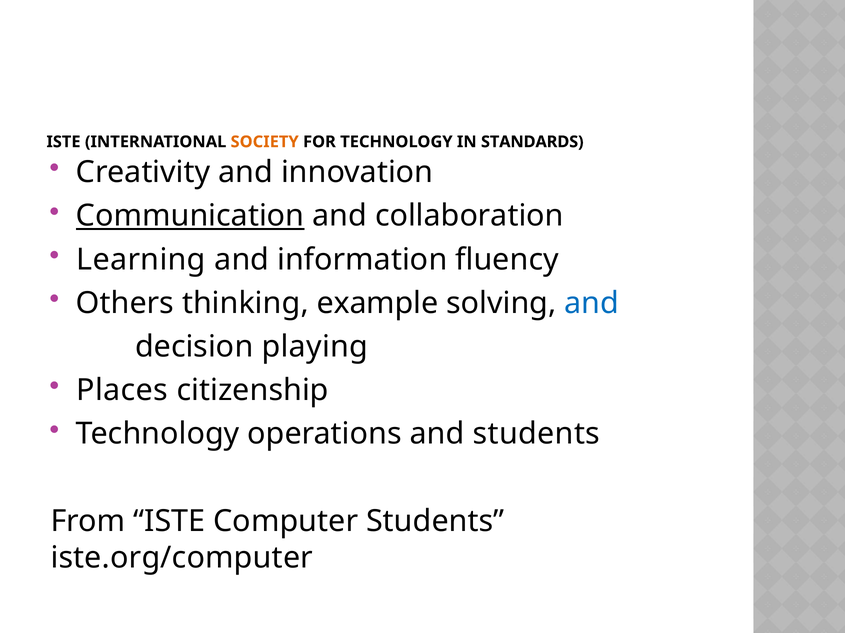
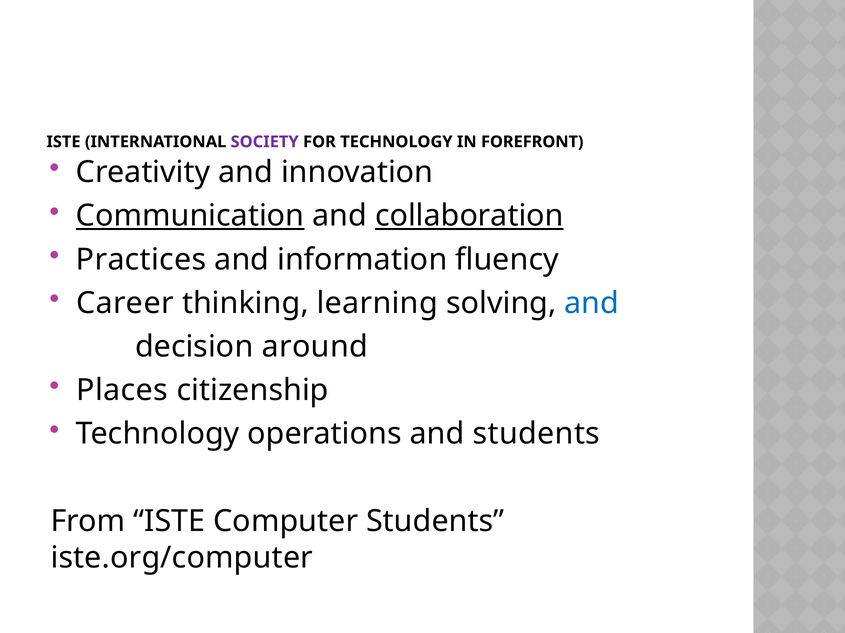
SOCIETY colour: orange -> purple
STANDARDS: STANDARDS -> FOREFRONT
collaboration underline: none -> present
Learning: Learning -> Practices
Others: Others -> Career
example: example -> learning
playing: playing -> around
